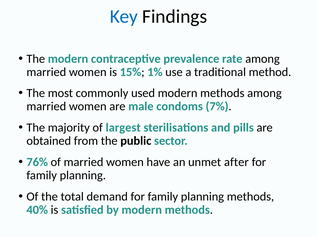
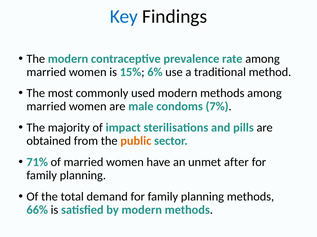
1%: 1% -> 6%
largest: largest -> impact
public colour: black -> orange
76%: 76% -> 71%
40%: 40% -> 66%
